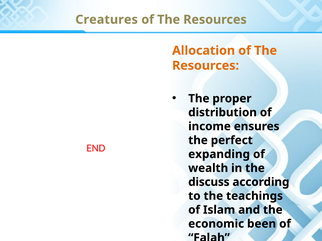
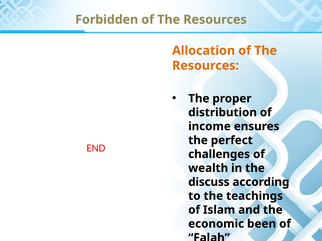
Creatures: Creatures -> Forbidden
expanding: expanding -> challenges
